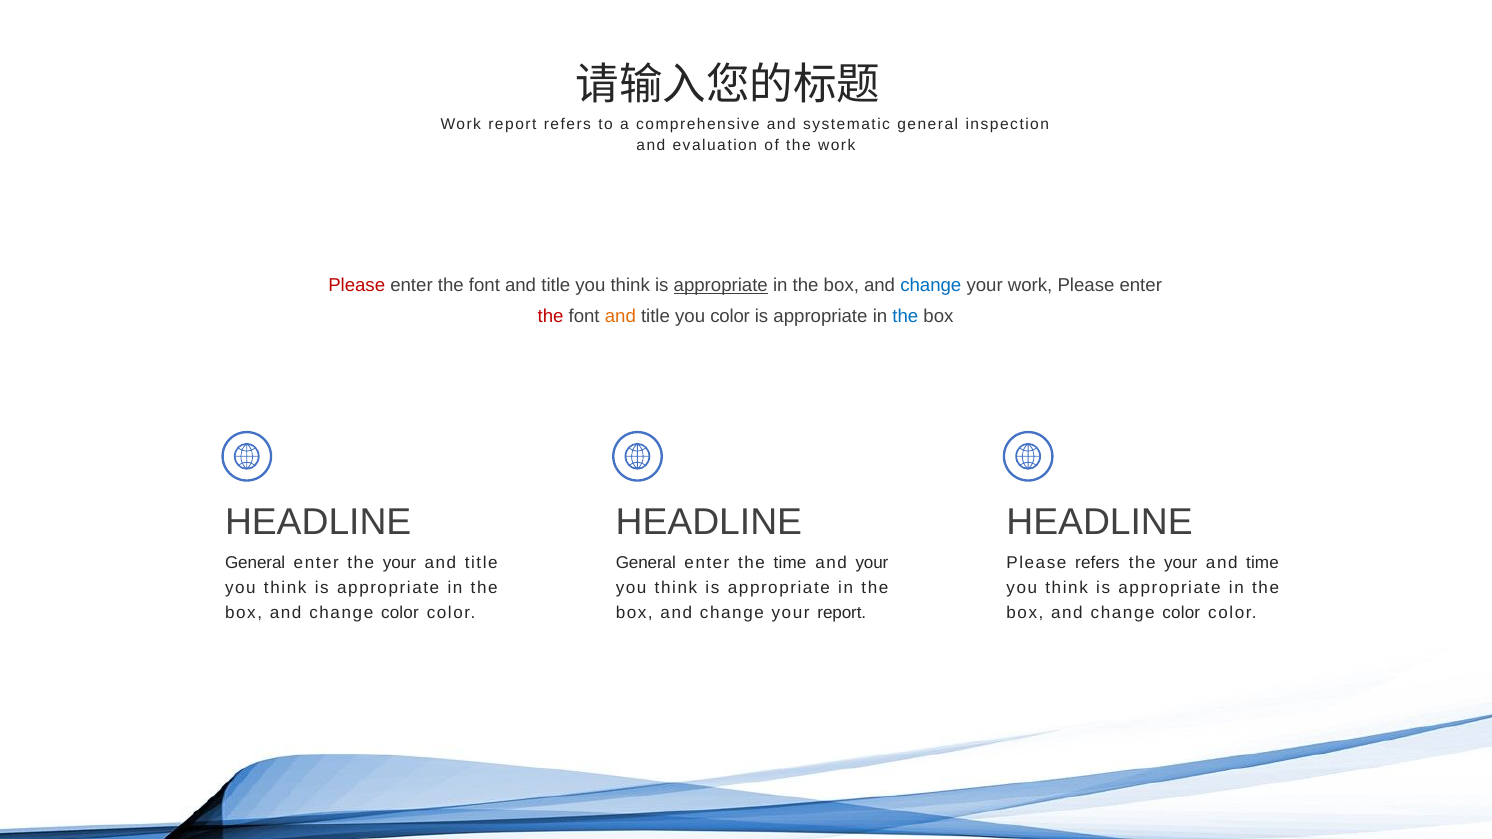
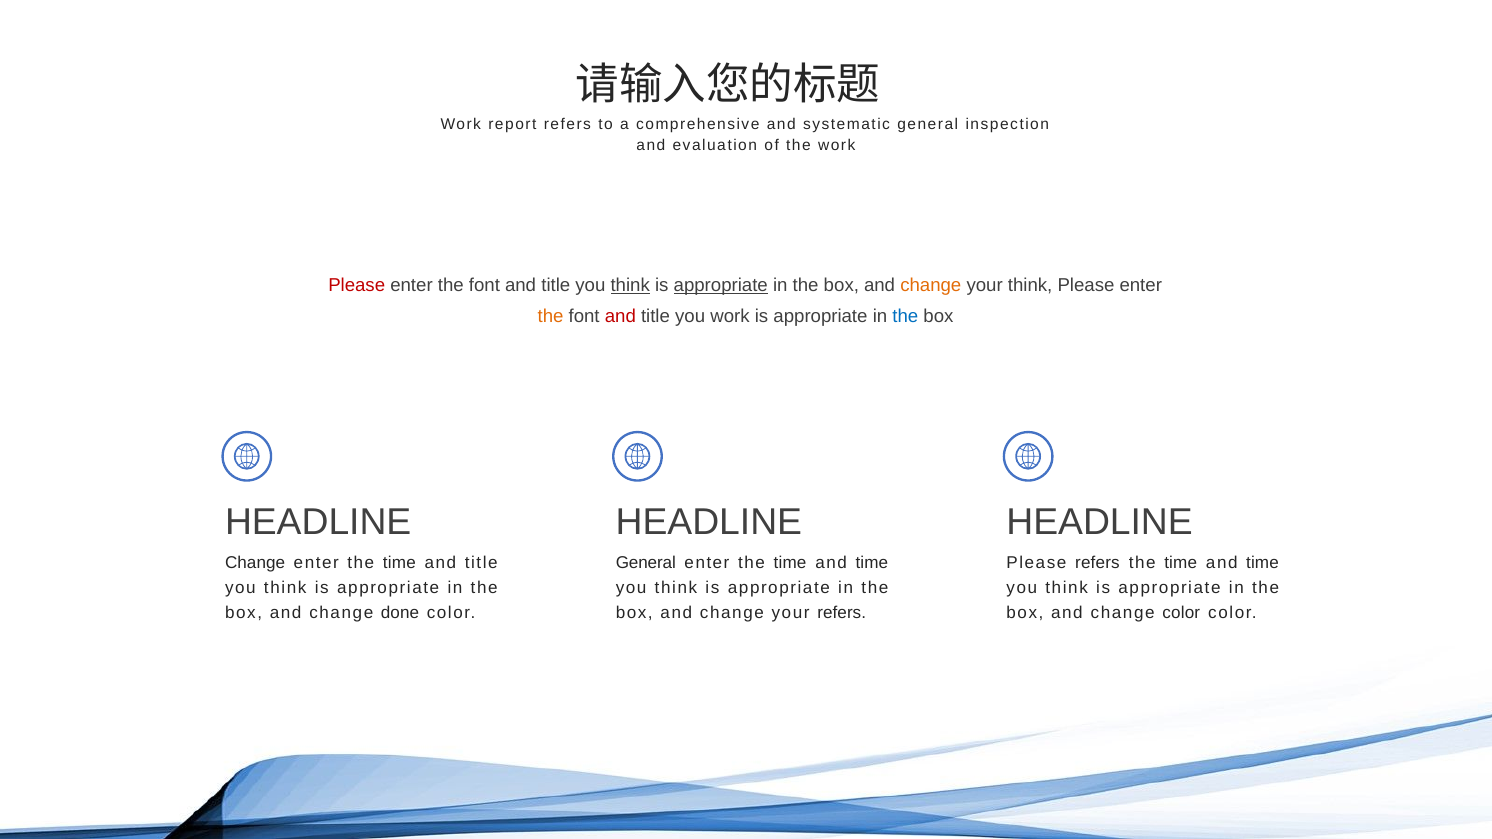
think at (630, 285) underline: none -> present
change at (931, 285) colour: blue -> orange
your work: work -> think
the at (551, 316) colour: red -> orange
and at (620, 316) colour: orange -> red
you color: color -> work
General at (255, 563): General -> Change
your at (399, 563): your -> time
your at (872, 563): your -> time
your at (1181, 563): your -> time
color at (400, 613): color -> done
your report: report -> refers
